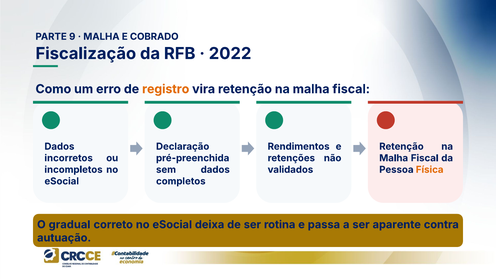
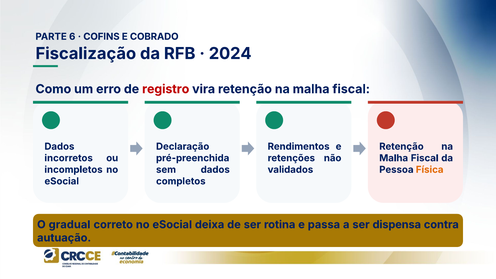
9: 9 -> 6
MALHA at (101, 37): MALHA -> COFINS
2022: 2022 -> 2024
registro colour: orange -> red
aparente: aparente -> dispensa
